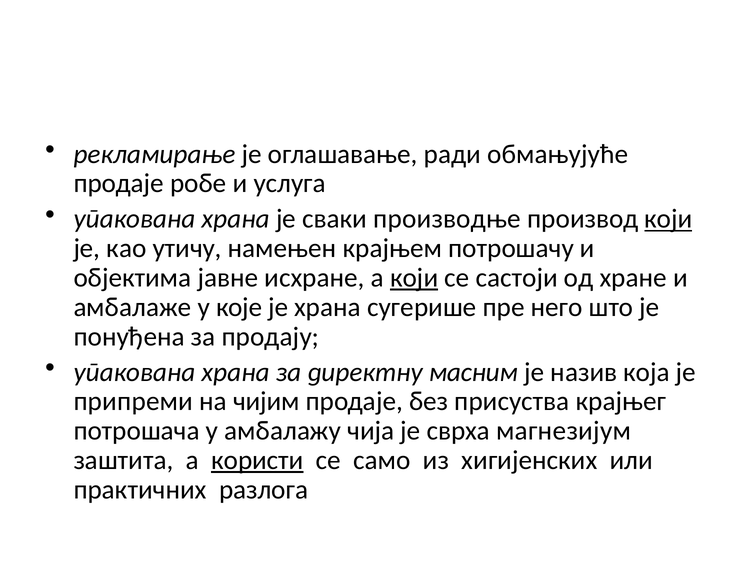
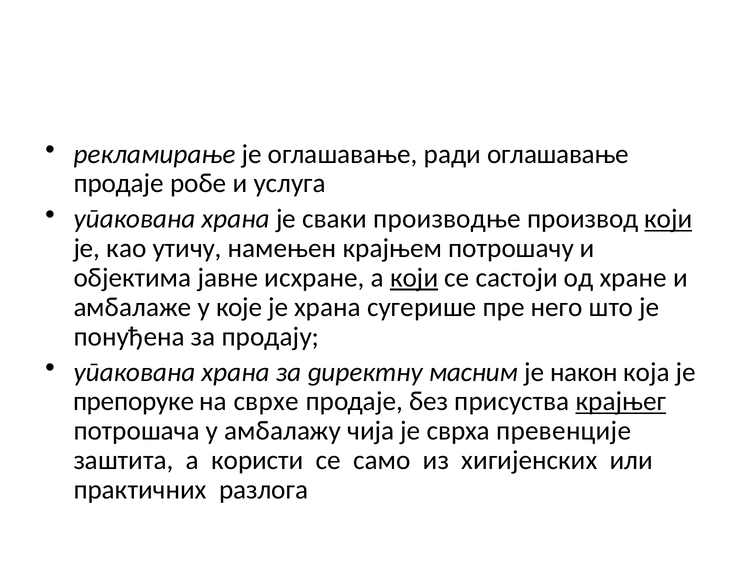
ради обмањујуће: обмањујуће -> оглашавање
назив: назив -> након
припреми: припреми -> прeпoрукe
чијим: чијим -> сврхе
крајњег underline: none -> present
магнезијум: магнезијум -> превенције
користи underline: present -> none
